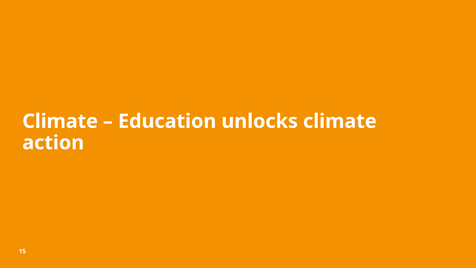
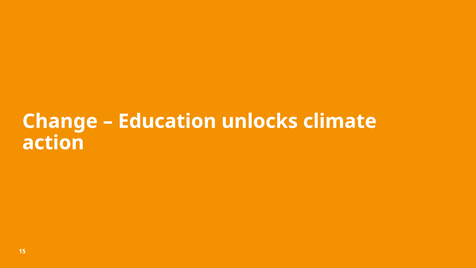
Climate at (60, 121): Climate -> Change
